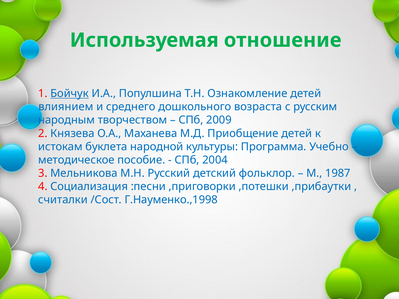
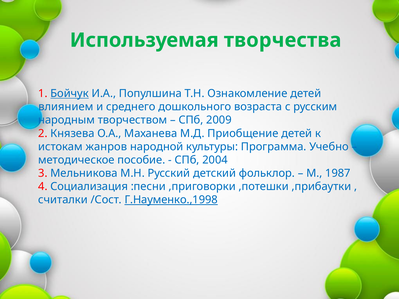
отношение: отношение -> творчества
буклета: буклета -> жанров
Г.Науменко.,1998 underline: none -> present
